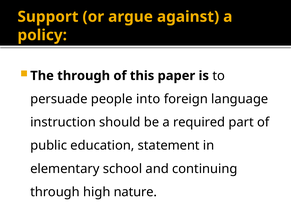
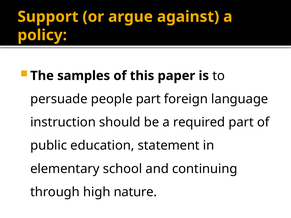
The through: through -> samples
people into: into -> part
